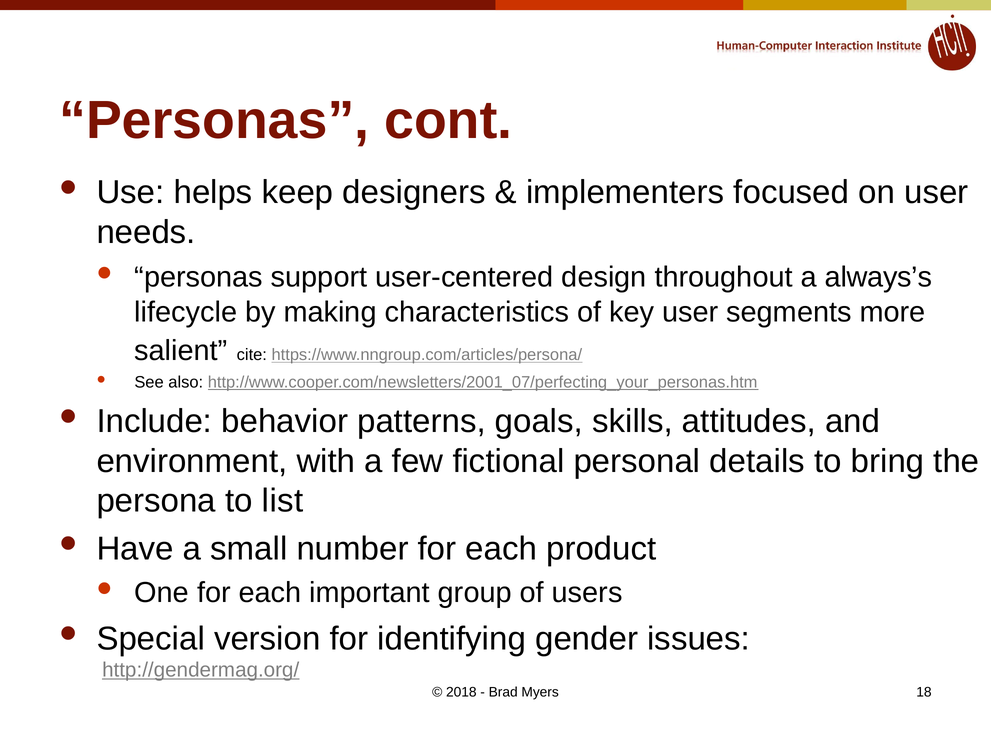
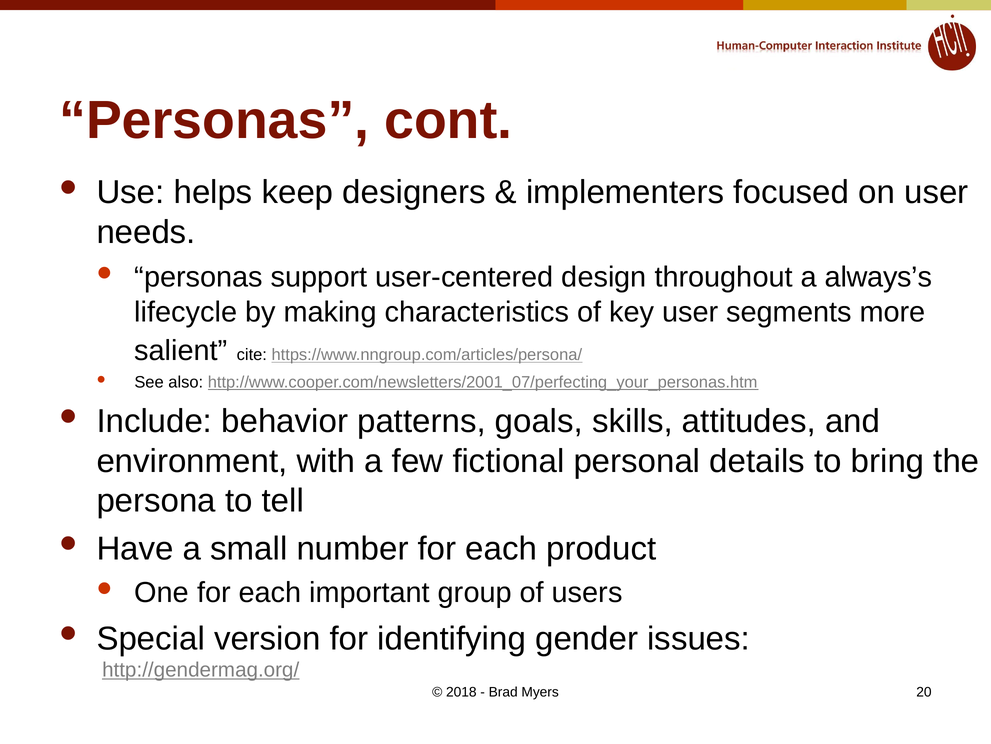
list: list -> tell
18: 18 -> 20
